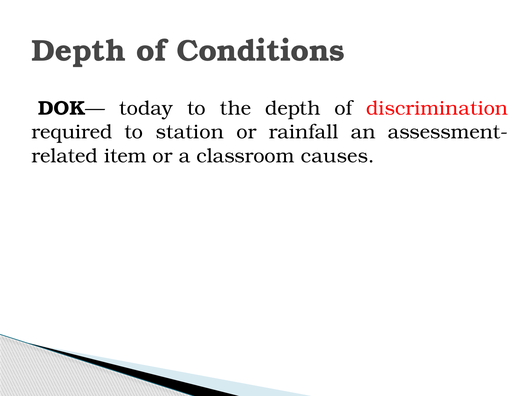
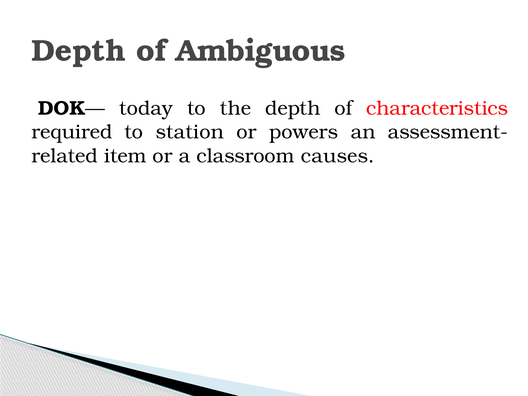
Conditions: Conditions -> Ambiguous
discrimination: discrimination -> characteristics
rainfall: rainfall -> powers
